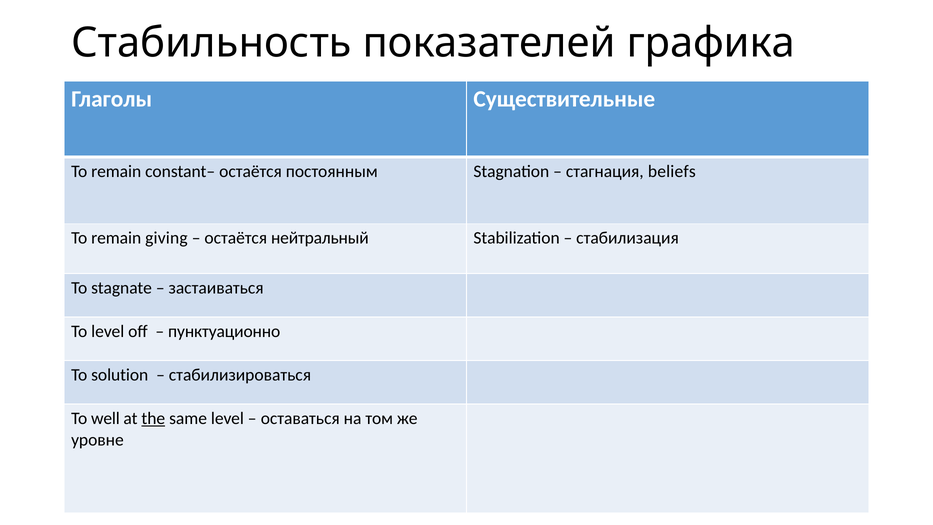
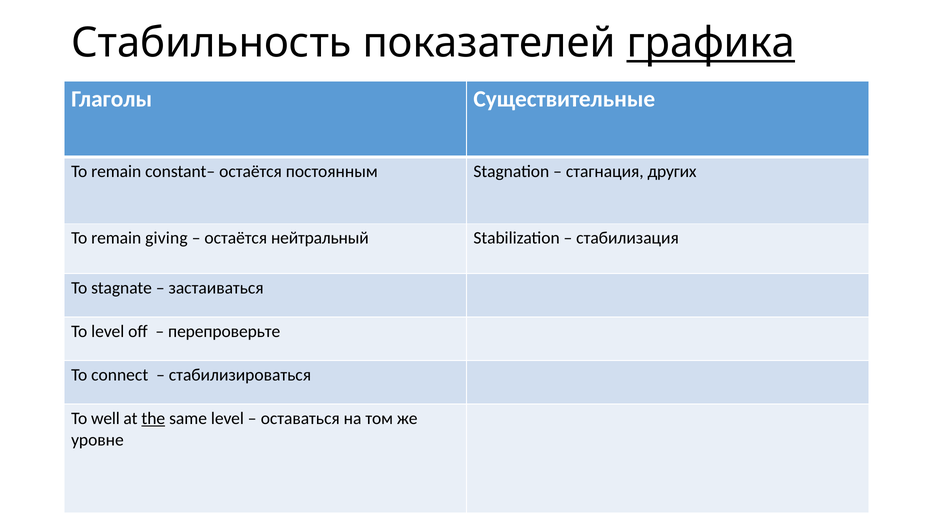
графика underline: none -> present
beliefs: beliefs -> других
пунктуационно: пунктуационно -> перепроверьте
solution: solution -> connect
